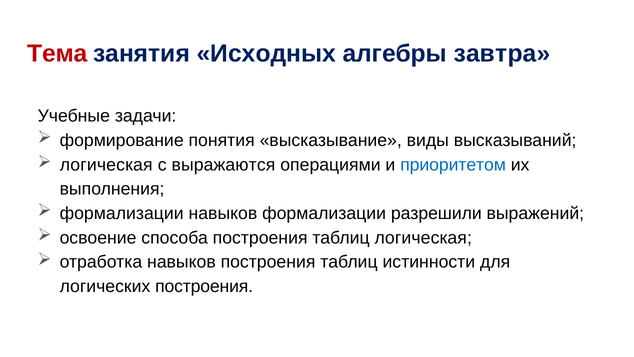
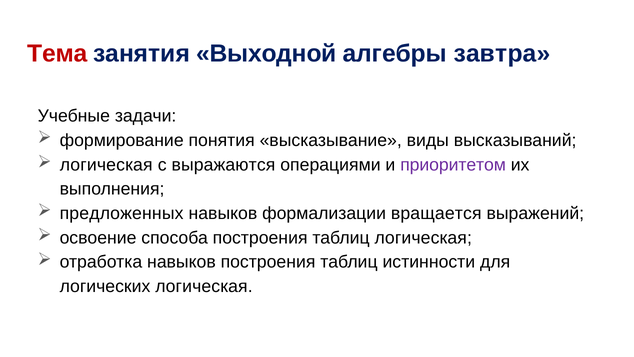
Исходных: Исходных -> Выходной
приоритетом colour: blue -> purple
формализации at (122, 213): формализации -> предложенных
разрешили: разрешили -> вращается
логических построения: построения -> логическая
